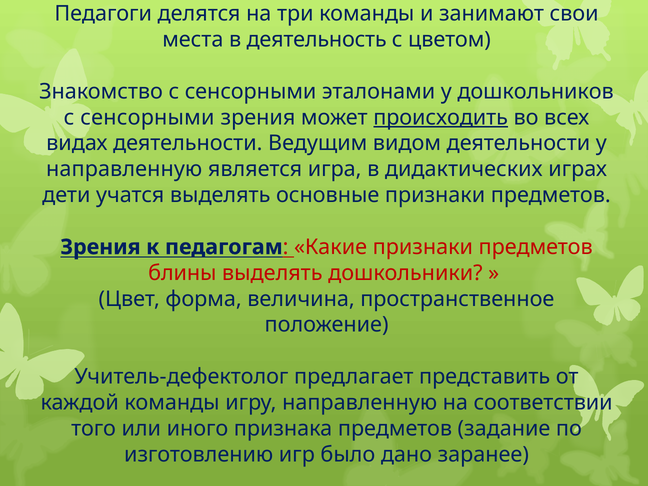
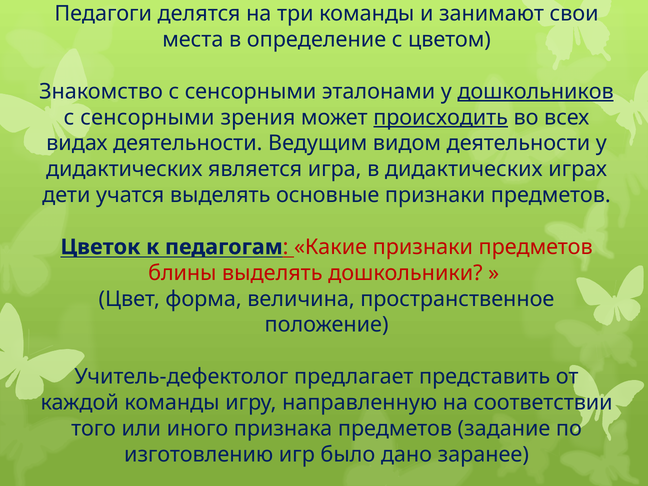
деятельность: деятельность -> определение
дошкольников underline: none -> present
направленную at (124, 169): направленную -> дидактических
Зрения at (100, 247): Зрения -> Цветок
